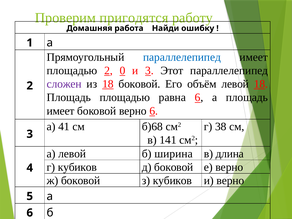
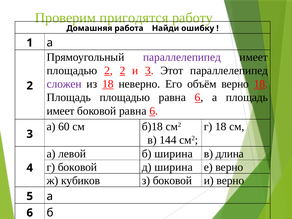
параллелепипед at (182, 57) colour: blue -> purple
2 0: 0 -> 2
18 боковой: боковой -> неверно
объём левой: левой -> верно
боковой верно: верно -> равна
41: 41 -> 60
б)68: б)68 -> б)18
г 38: 38 -> 18
141: 141 -> 144
г кубиков: кубиков -> боковой
д боковой: боковой -> ширина
ж боковой: боковой -> кубиков
з кубиков: кубиков -> боковой
